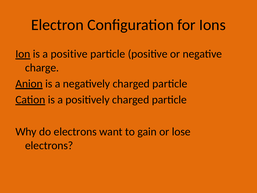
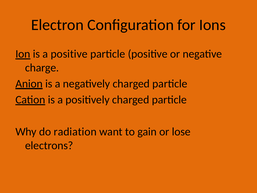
do electrons: electrons -> radiation
